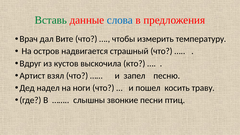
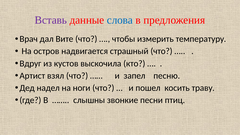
Вставь colour: green -> purple
